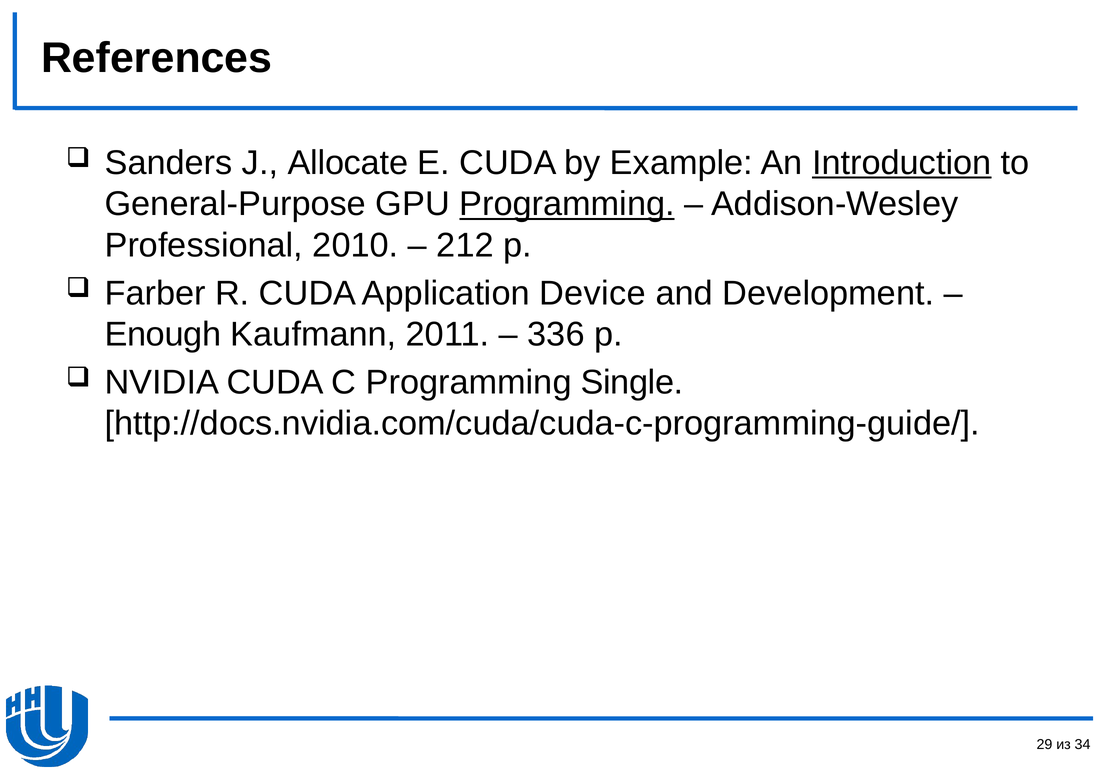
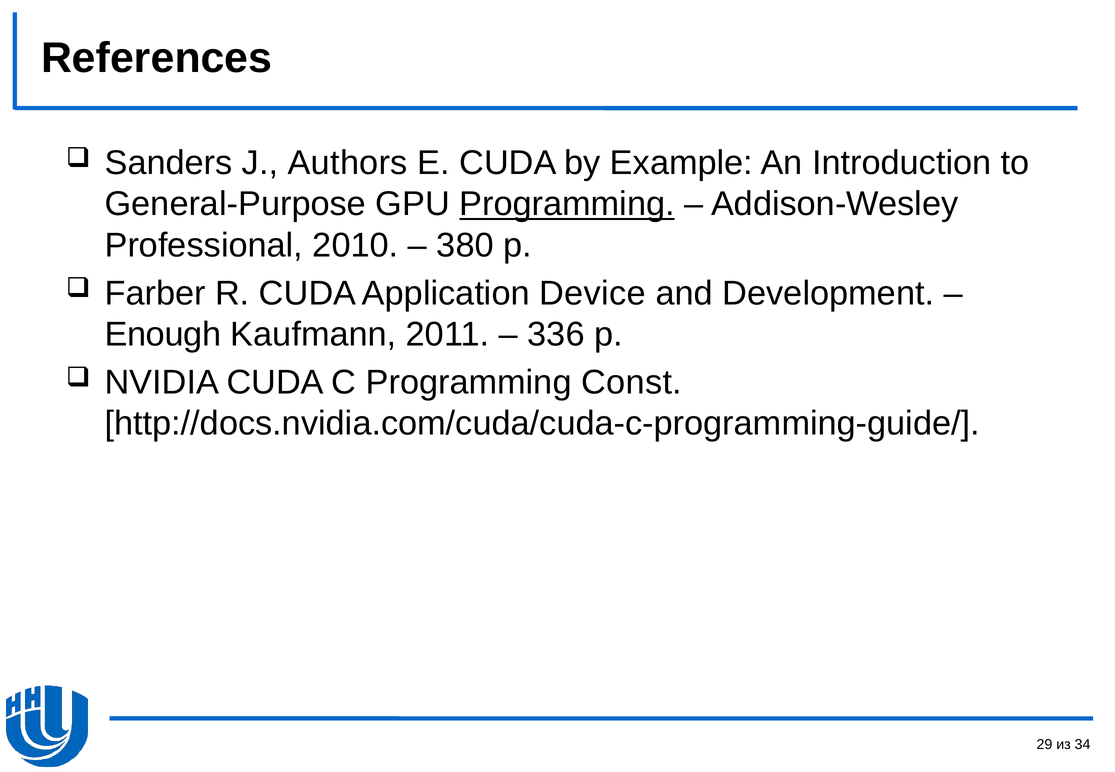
Allocate: Allocate -> Authors
Introduction underline: present -> none
212: 212 -> 380
Single: Single -> Const
